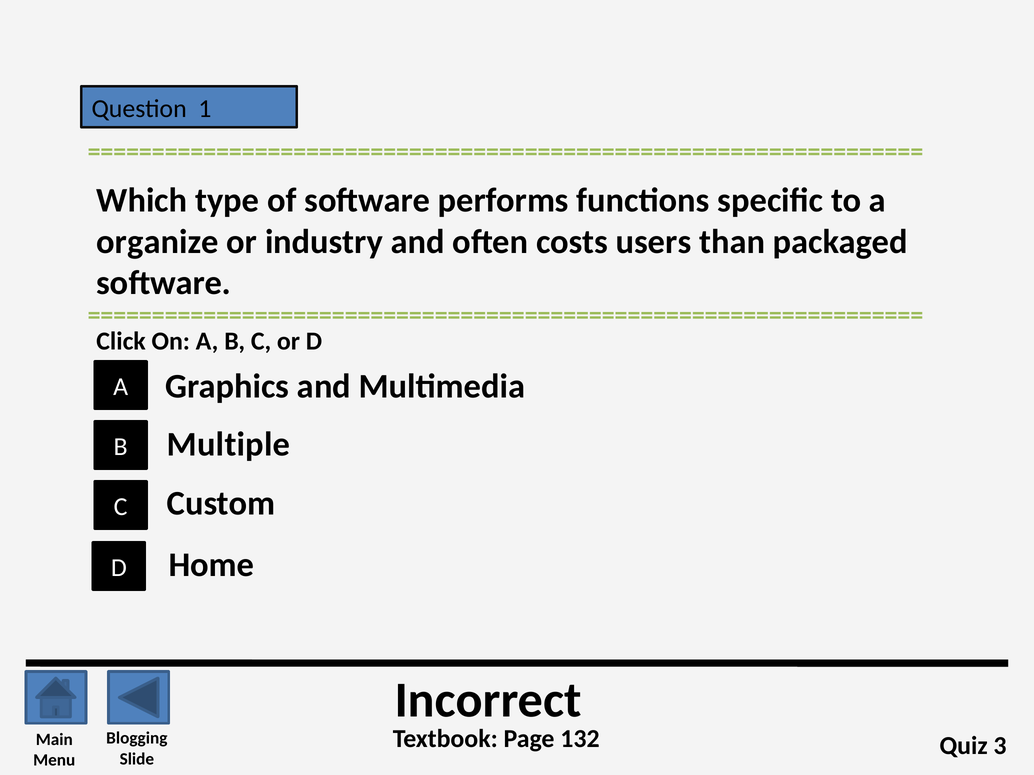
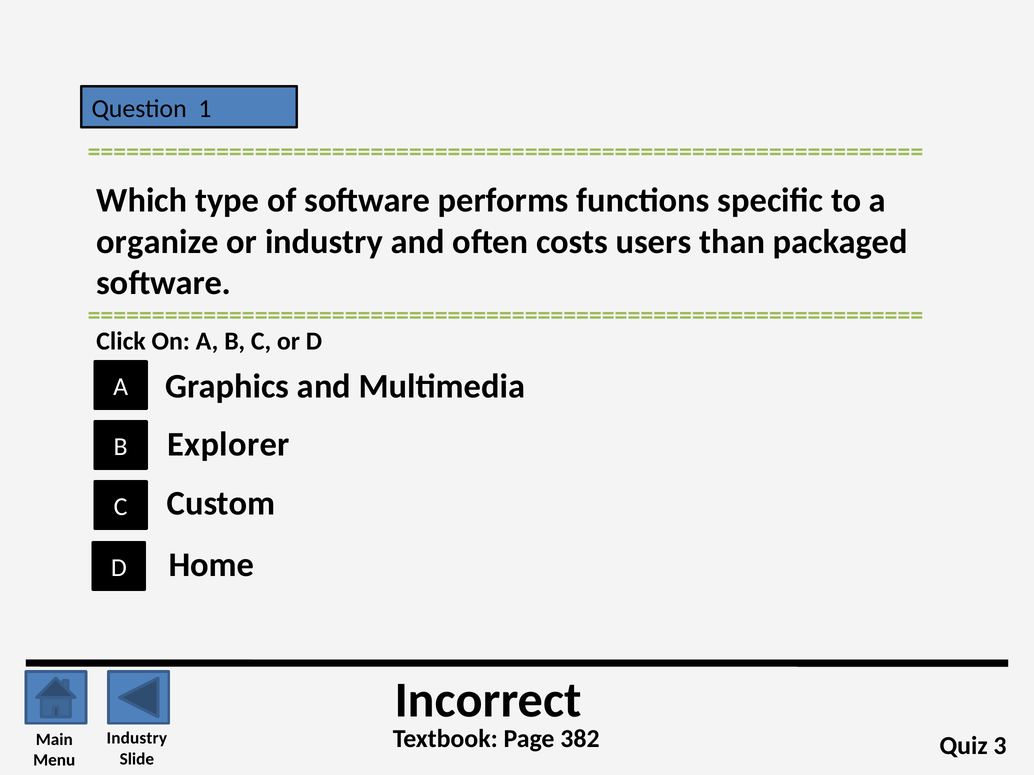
Multiple: Multiple -> Explorer
132: 132 -> 382
Blogging at (137, 739): Blogging -> Industry
